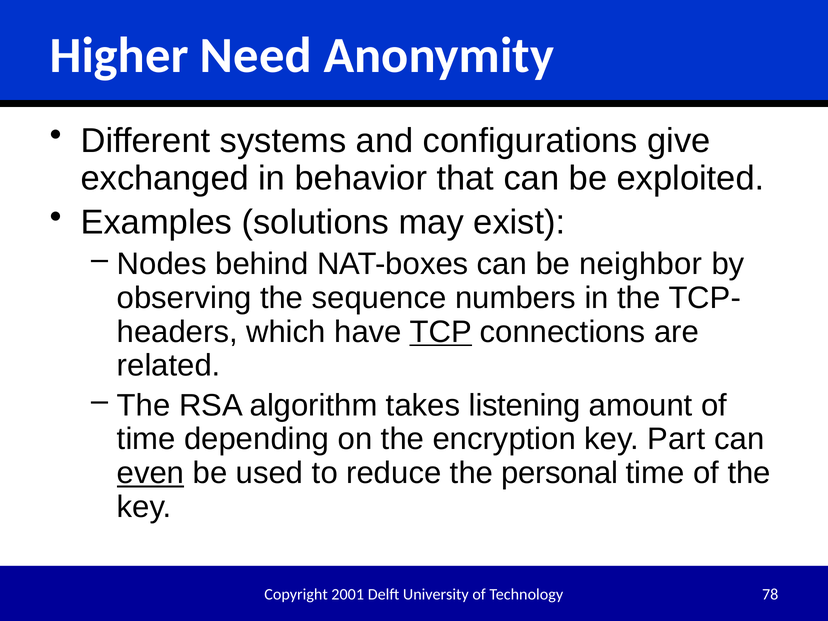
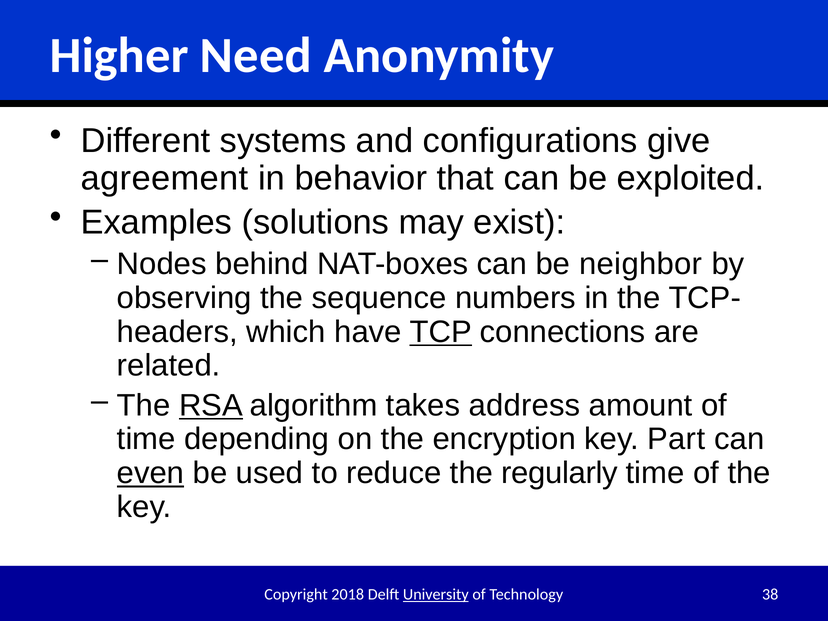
exchanged: exchanged -> agreement
RSA underline: none -> present
listening: listening -> address
personal: personal -> regularly
2001: 2001 -> 2018
University underline: none -> present
78: 78 -> 38
